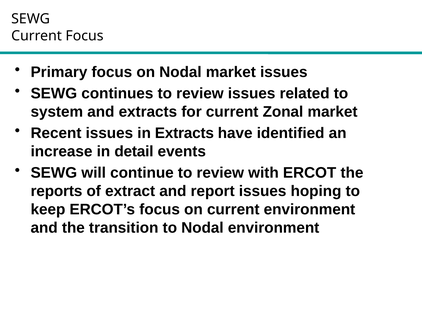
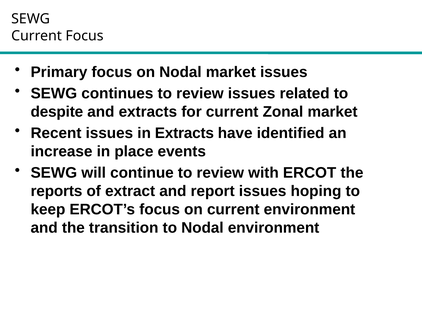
system: system -> despite
detail: detail -> place
